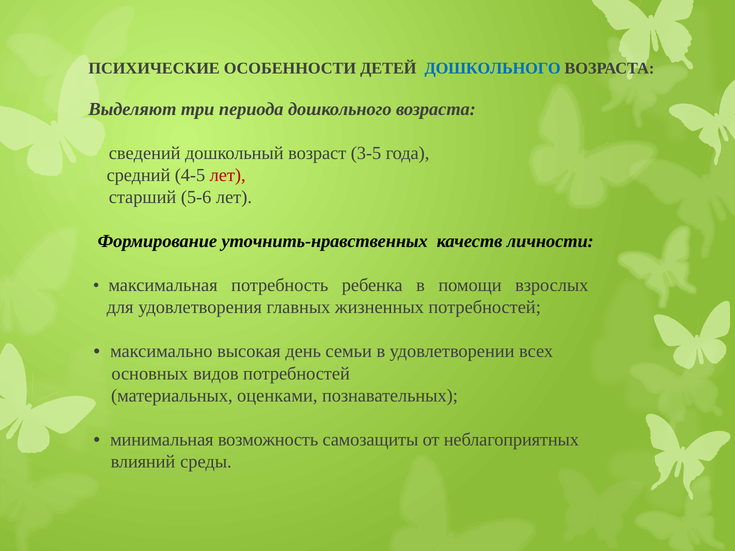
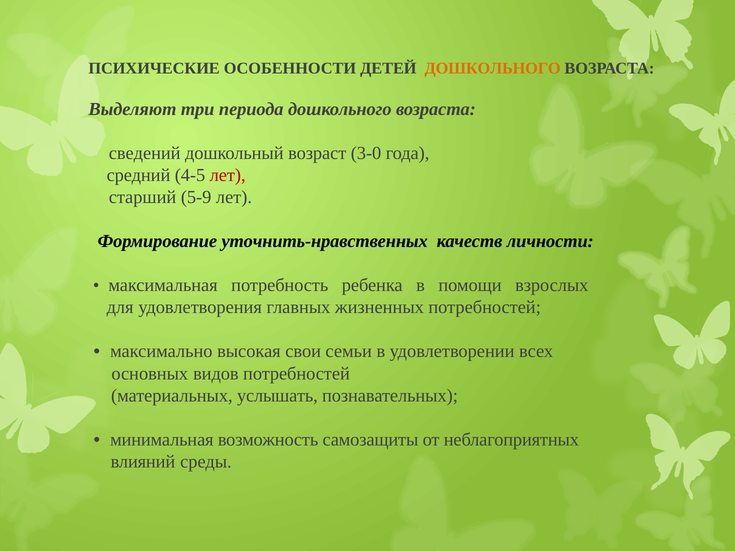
ДОШКОЛЬНОГО at (493, 68) colour: blue -> orange
3-5: 3-5 -> 3-0
5-6: 5-6 -> 5-9
день: день -> свои
оценками: оценками -> услышать
